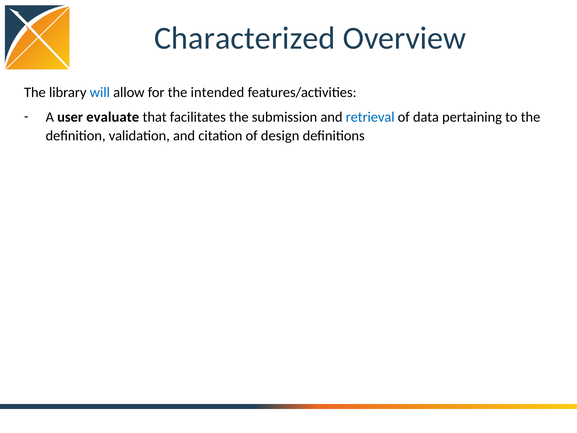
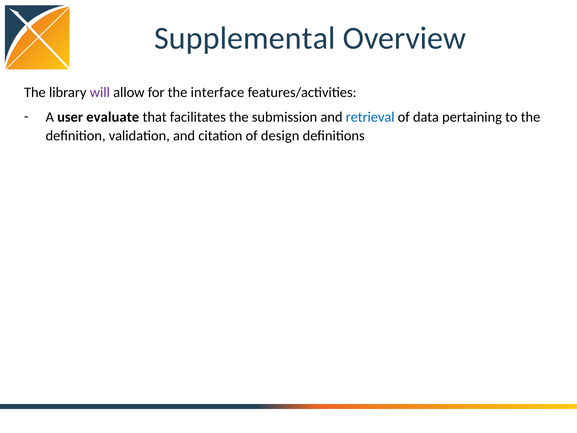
Characterized: Characterized -> Supplemental
will colour: blue -> purple
intended: intended -> interface
